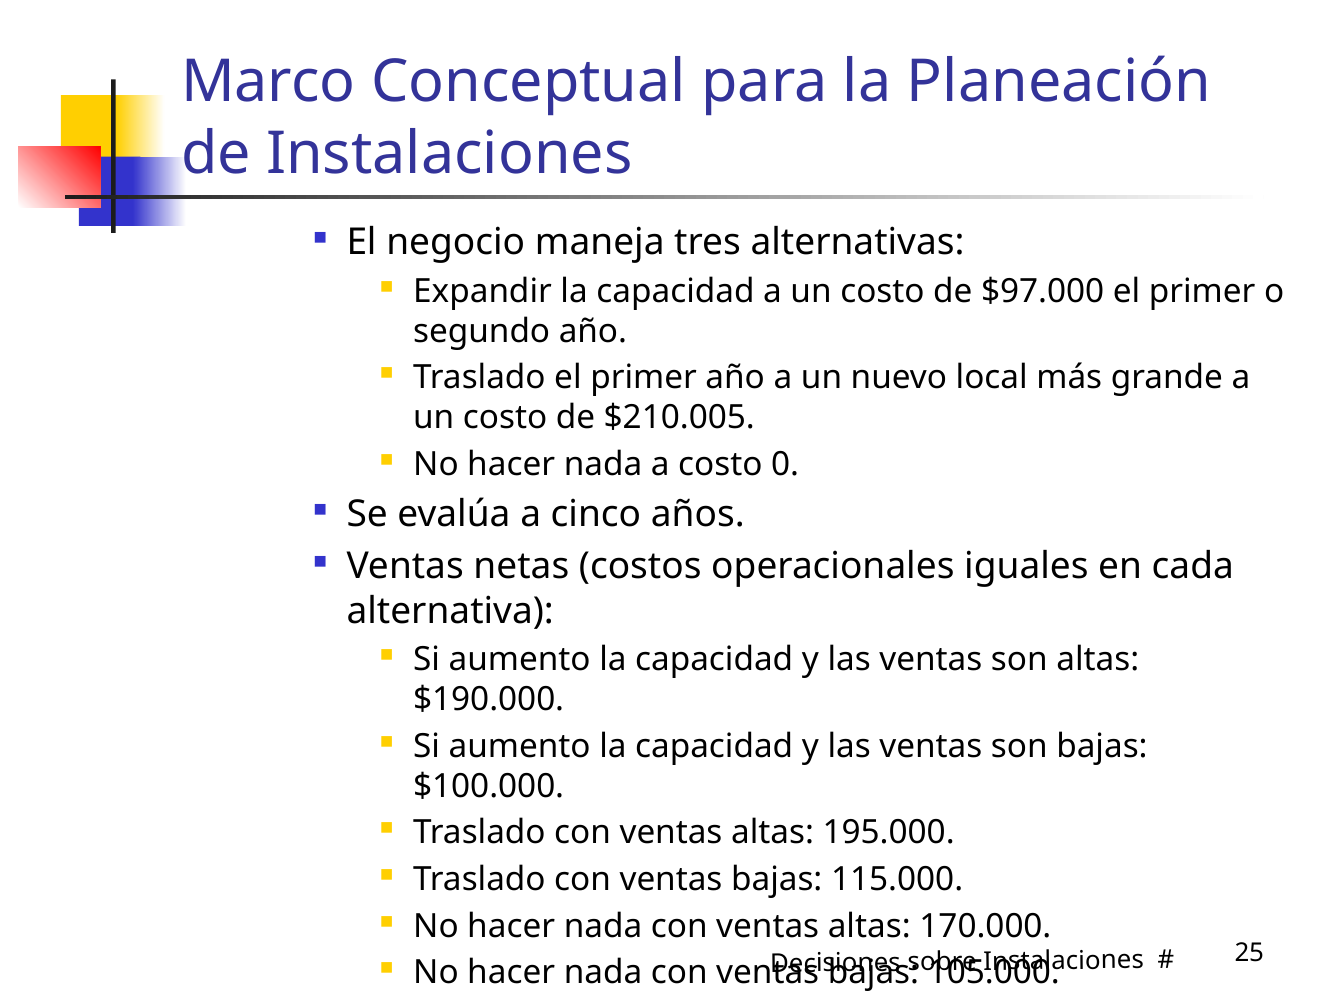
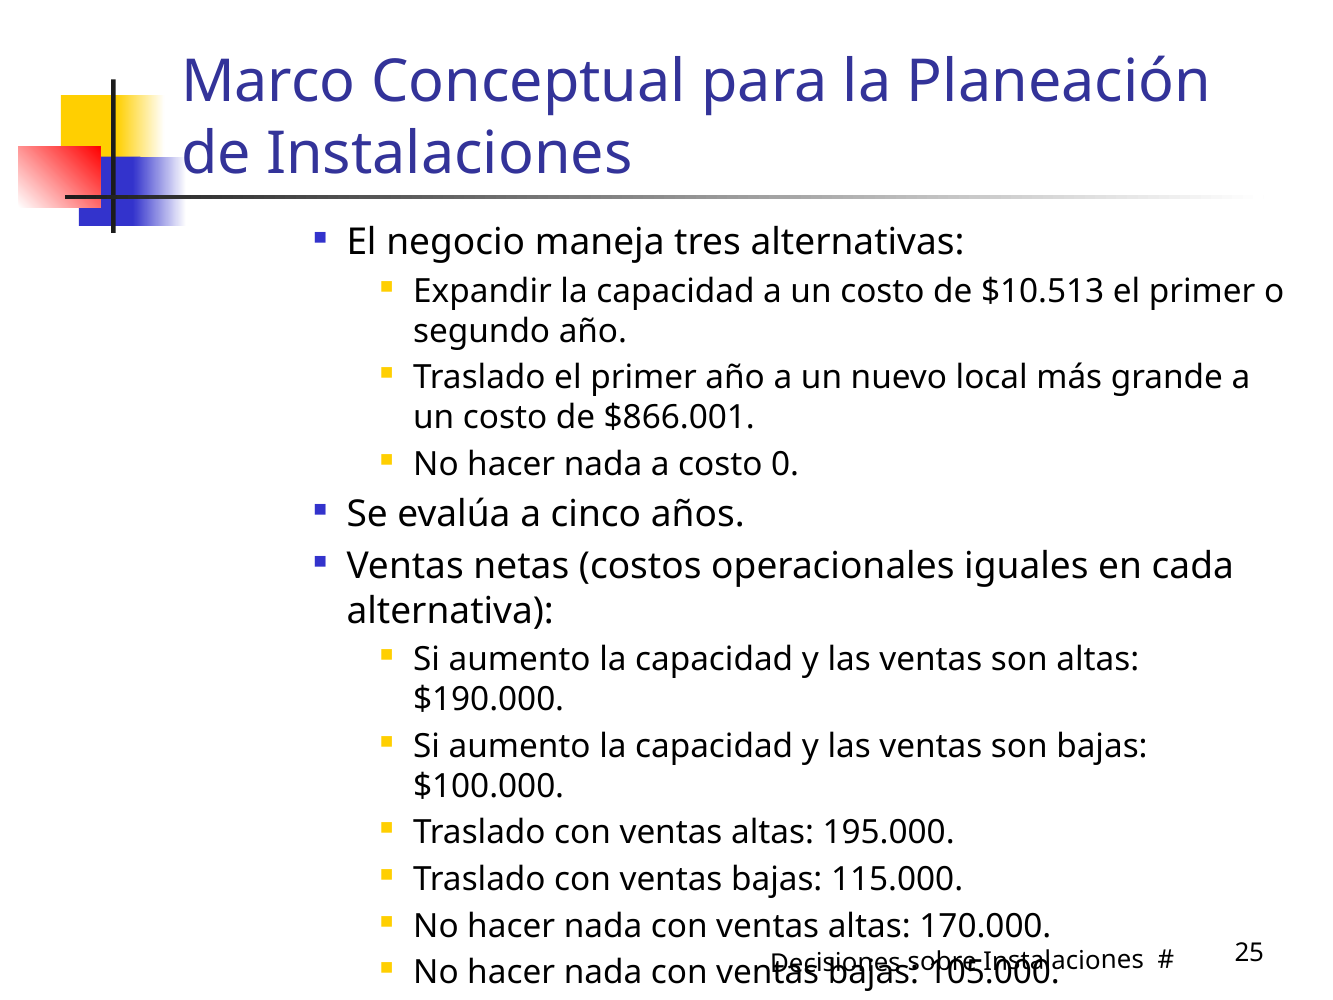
$97.000: $97.000 -> $10.513
$210.005: $210.005 -> $866.001
